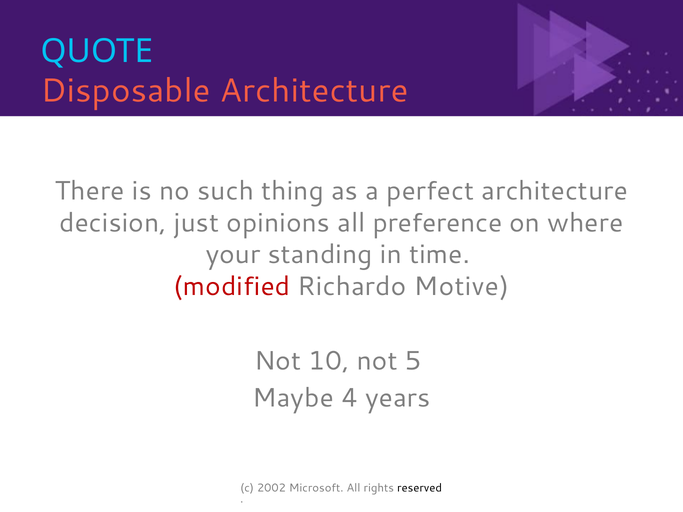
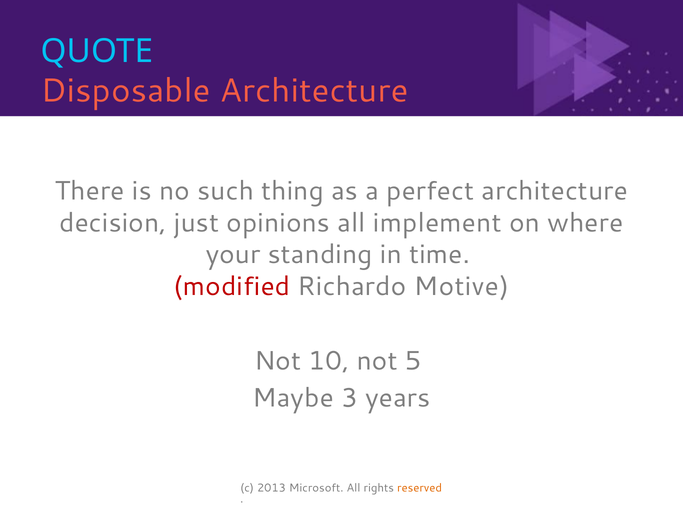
preference: preference -> implement
4: 4 -> 3
2002: 2002 -> 2013
reserved colour: black -> orange
